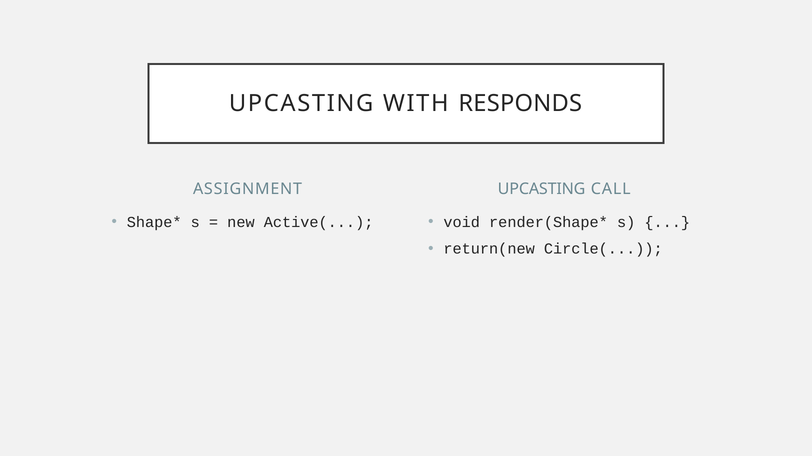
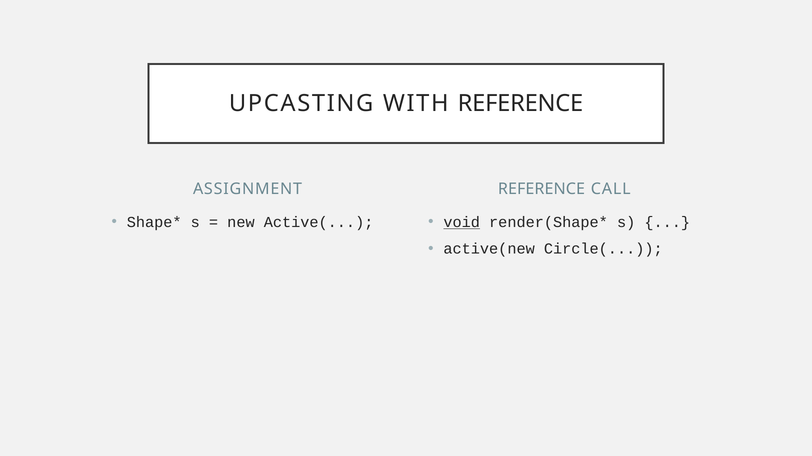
WITH RESPONDS: RESPONDS -> REFERENCE
UPCASTING at (542, 189): UPCASTING -> REFERENCE
void underline: none -> present
return(new: return(new -> active(new
